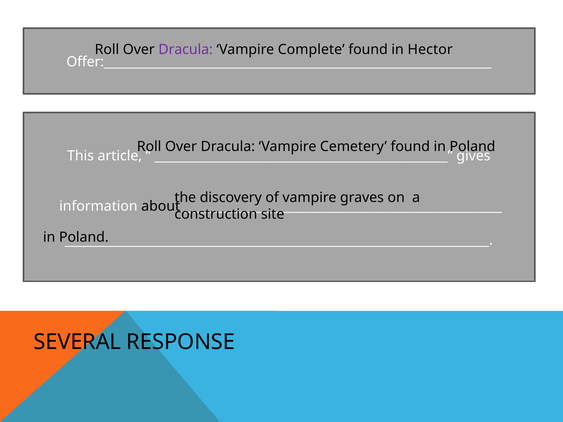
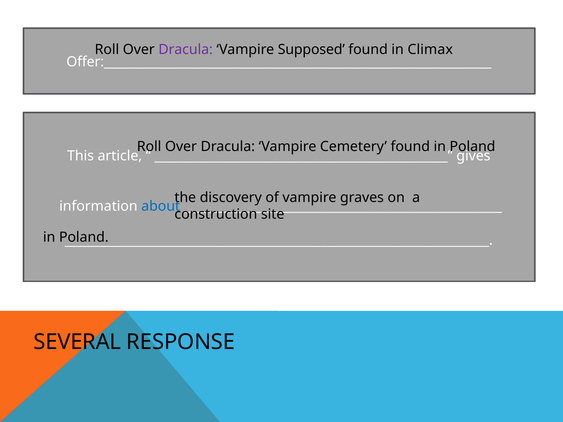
Complete: Complete -> Supposed
Hector: Hector -> Climax
about colour: black -> blue
